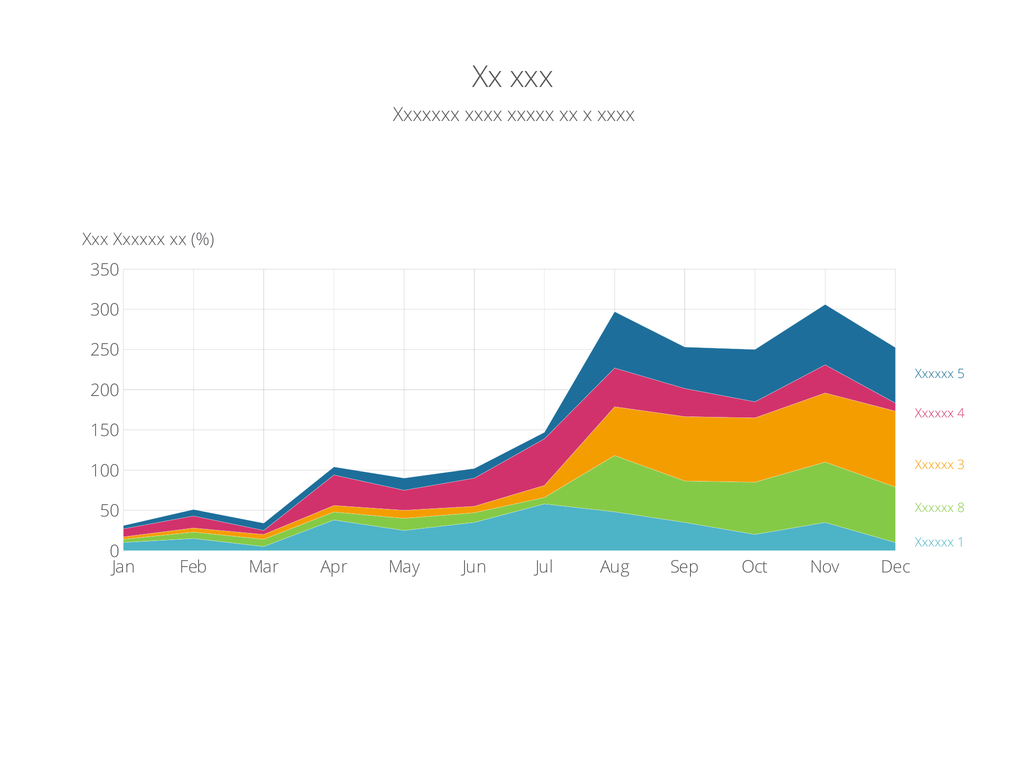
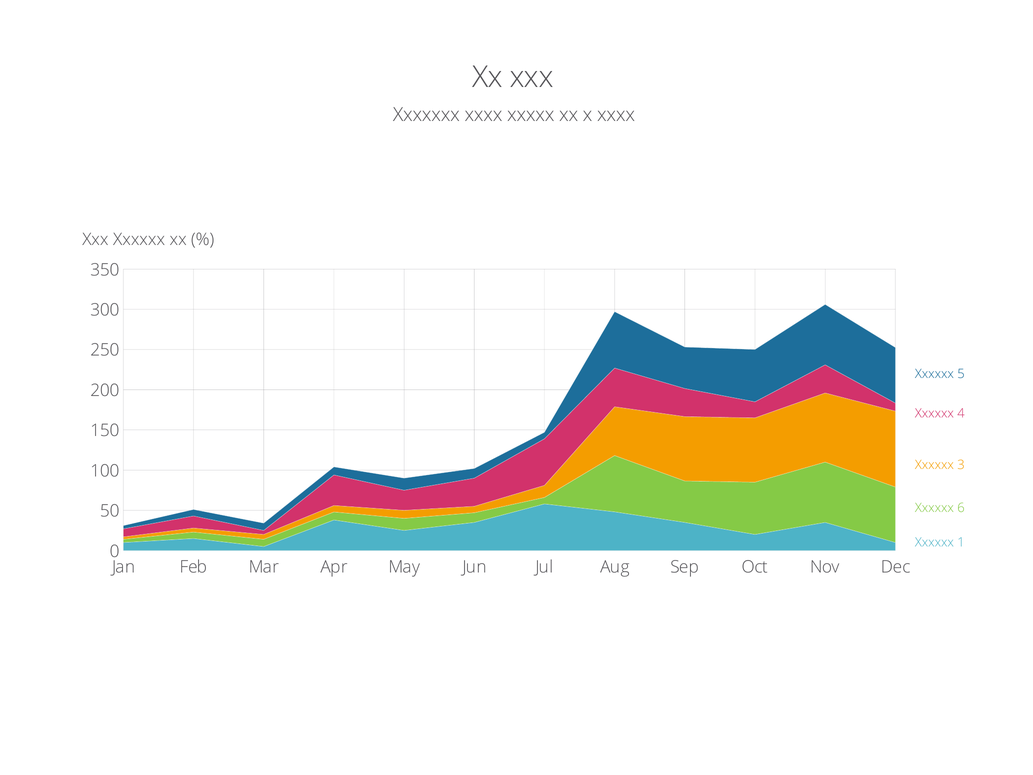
8: 8 -> 6
